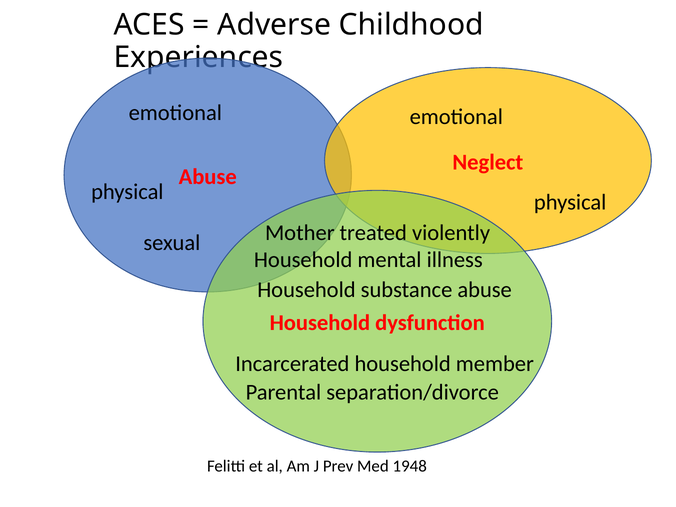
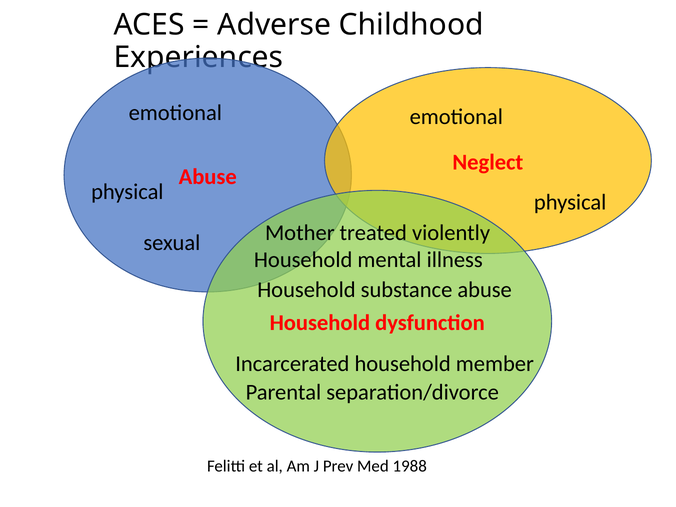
1948: 1948 -> 1988
